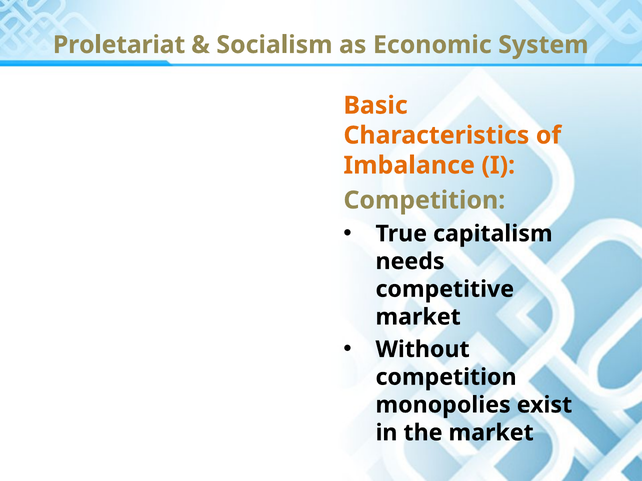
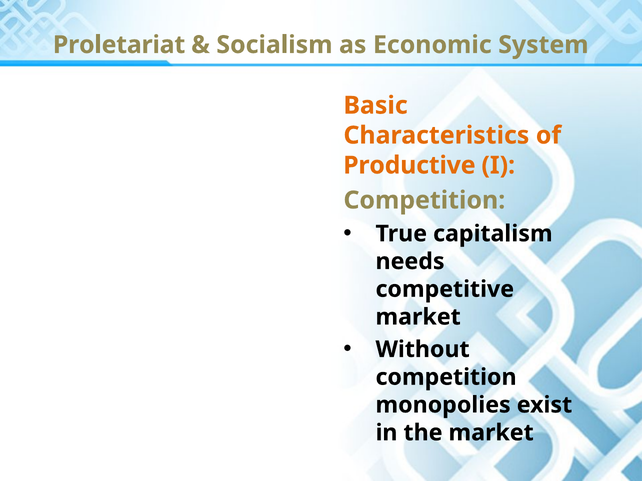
Imbalance: Imbalance -> Productive
